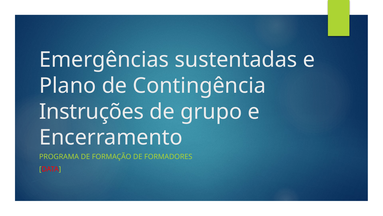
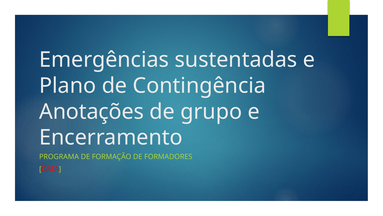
Instruções: Instruções -> Anotações
